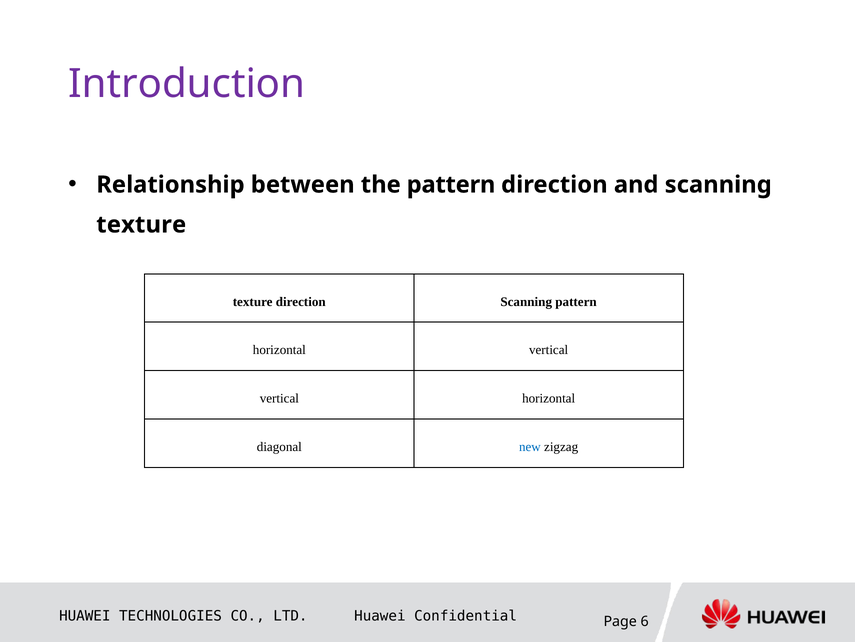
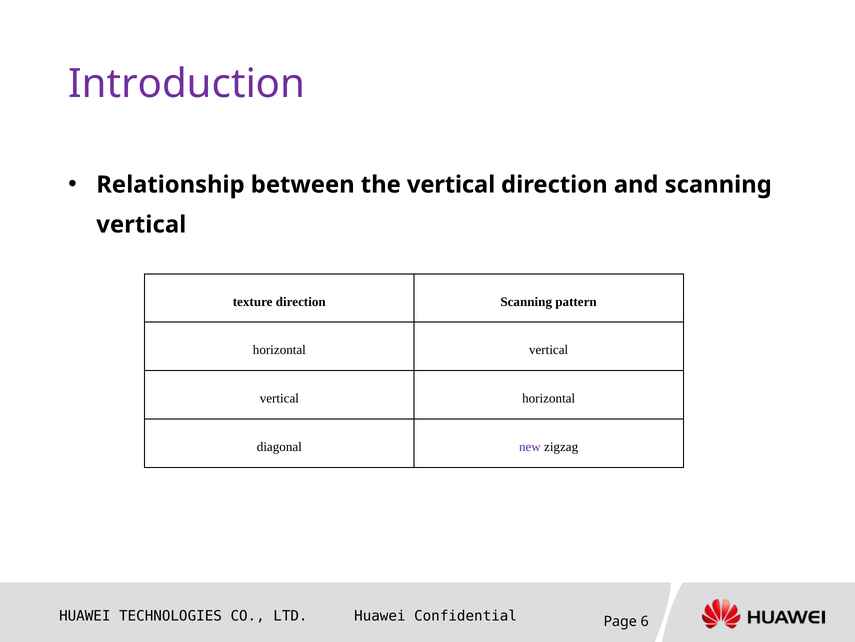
the pattern: pattern -> vertical
texture at (141, 224): texture -> vertical
new colour: blue -> purple
